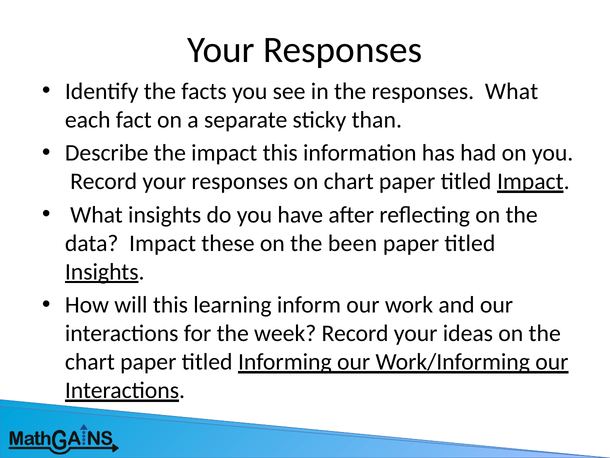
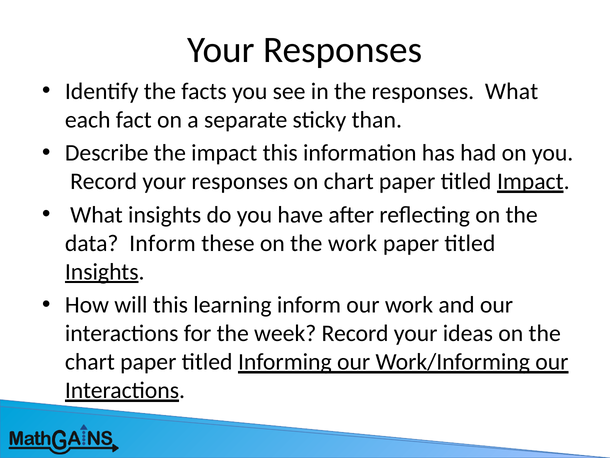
data Impact: Impact -> Inform
the been: been -> work
